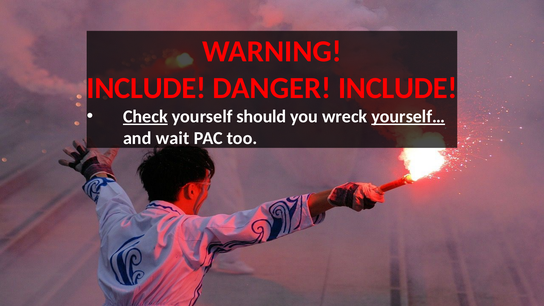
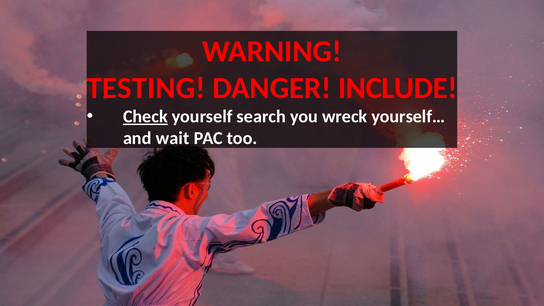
INCLUDE at (146, 88): INCLUDE -> TESTING
should: should -> search
yourself… underline: present -> none
